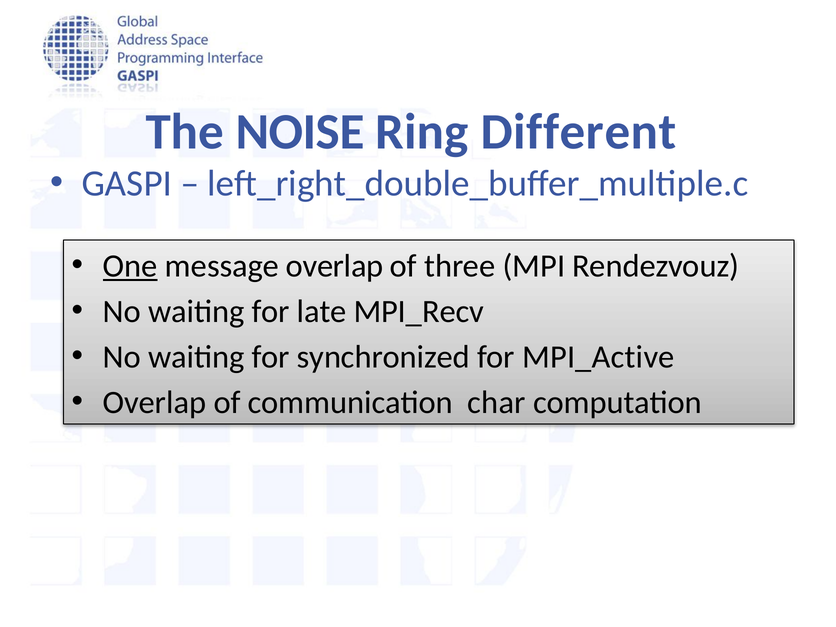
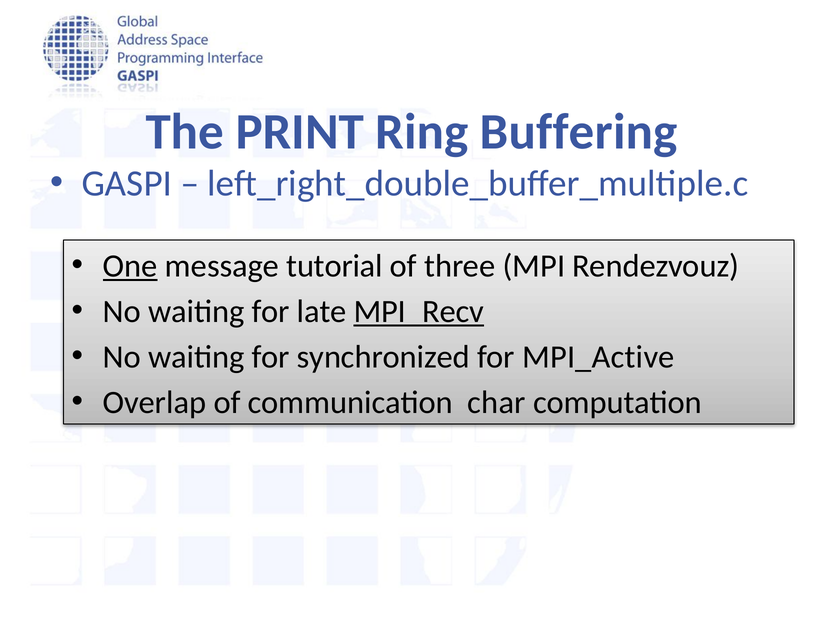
NOISE: NOISE -> PRINT
Different: Different -> Buffering
message overlap: overlap -> tutorial
MPI_Recv underline: none -> present
